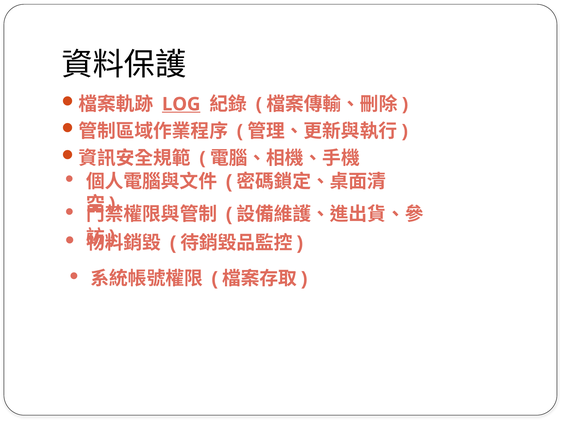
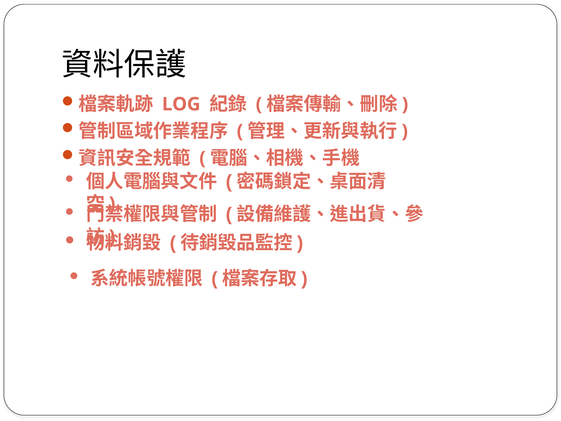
LOG underline: present -> none
